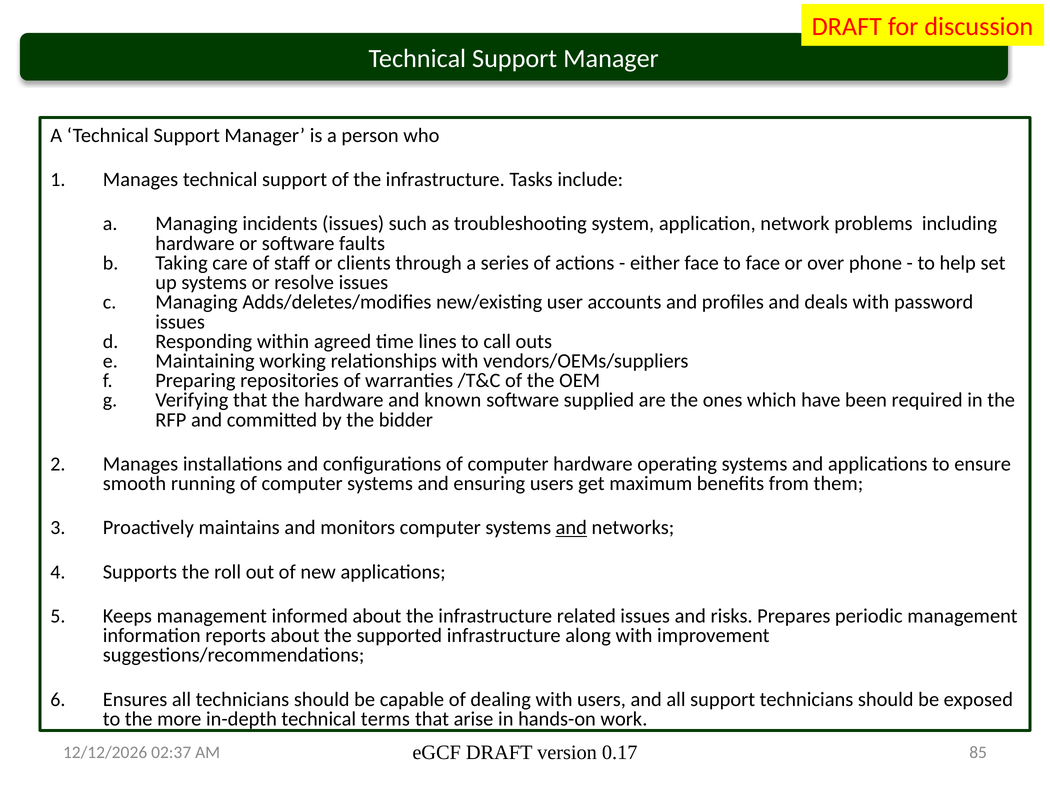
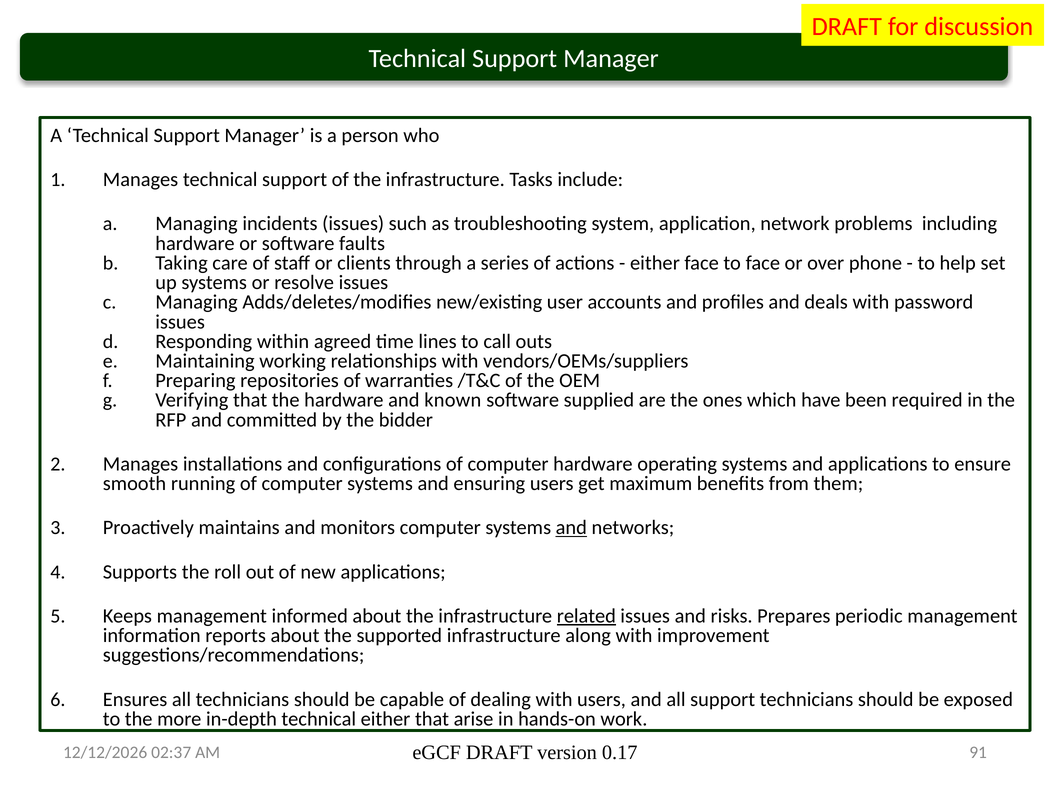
related underline: none -> present
technical terms: terms -> either
85: 85 -> 91
